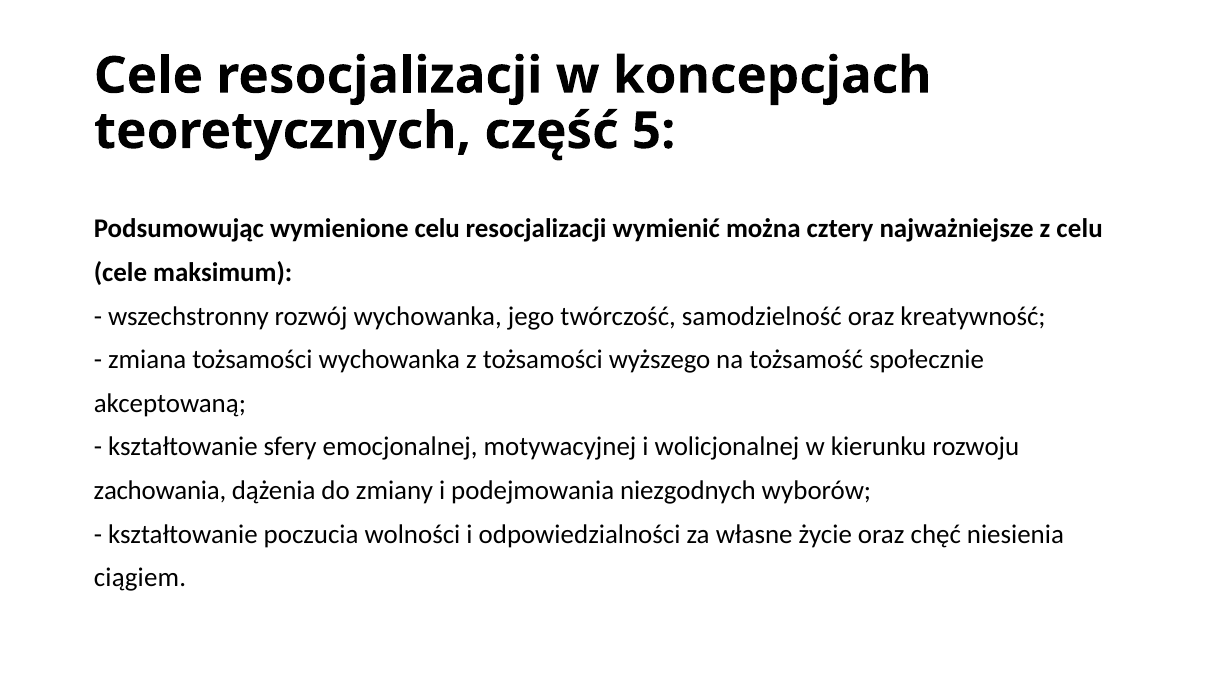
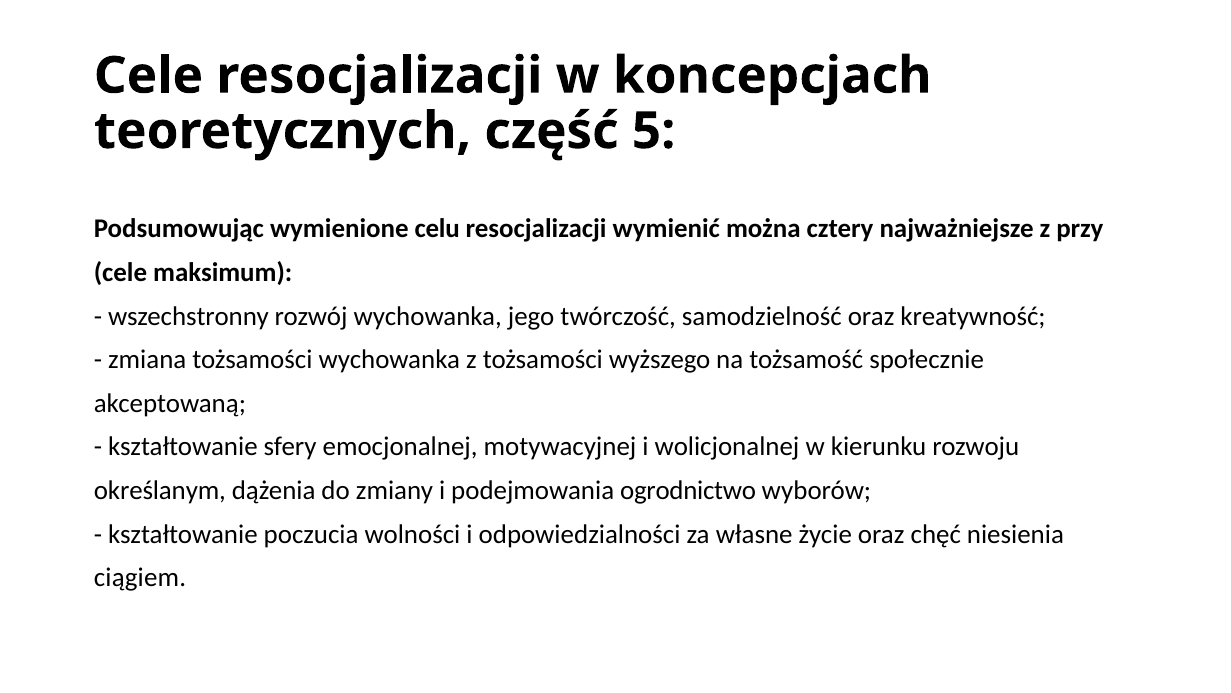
z celu: celu -> przy
zachowania: zachowania -> określanym
niezgodnych: niezgodnych -> ogrodnictwo
